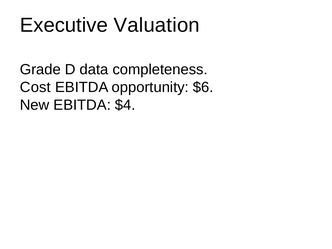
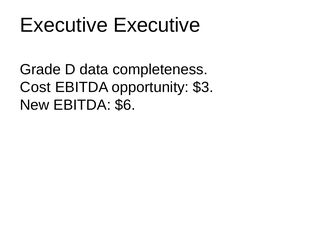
Executive Valuation: Valuation -> Executive
$6: $6 -> $3
$4: $4 -> $6
